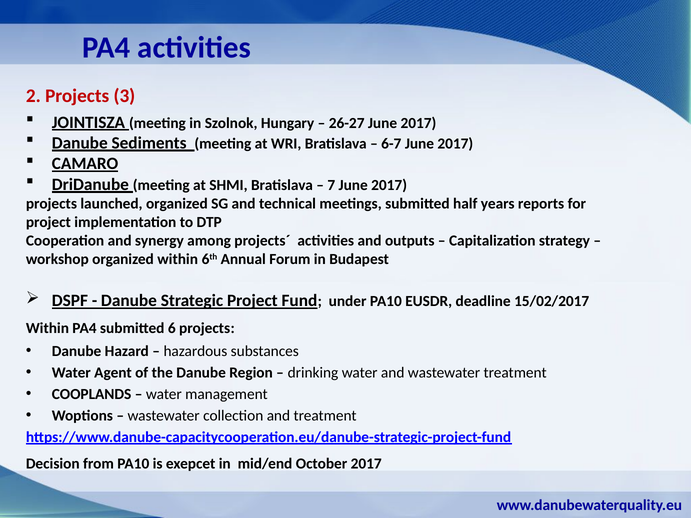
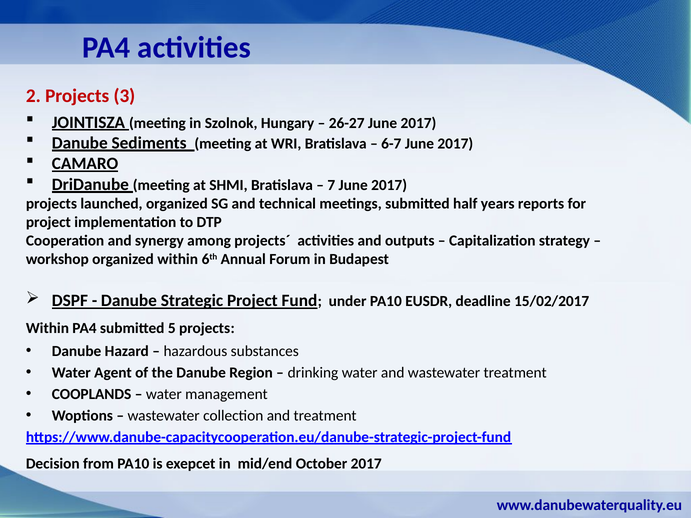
6: 6 -> 5
